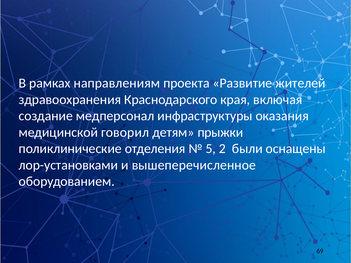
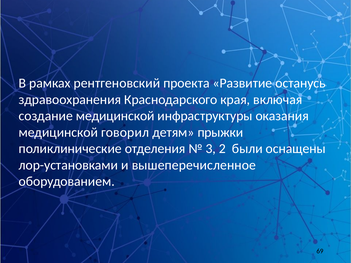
направлениям: направлениям -> рентгеновский
жителей: жителей -> останусь
создание медперсонал: медперсонал -> медицинской
5: 5 -> 3
